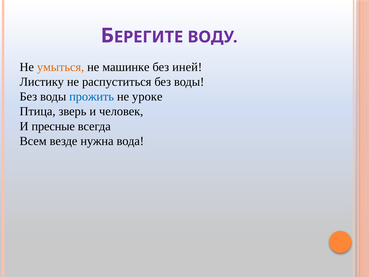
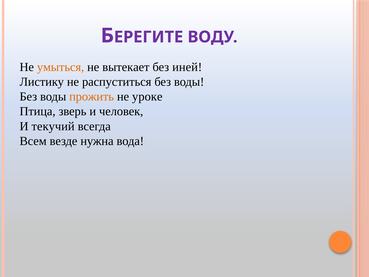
машинке: машинке -> вытекает
прожить colour: blue -> orange
пресные: пресные -> текучий
